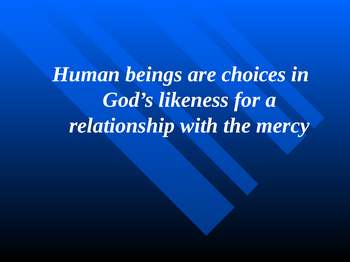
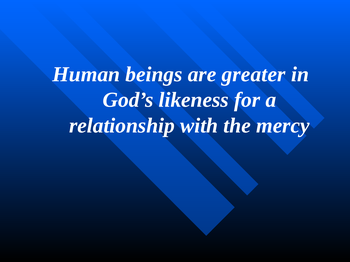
choices: choices -> greater
